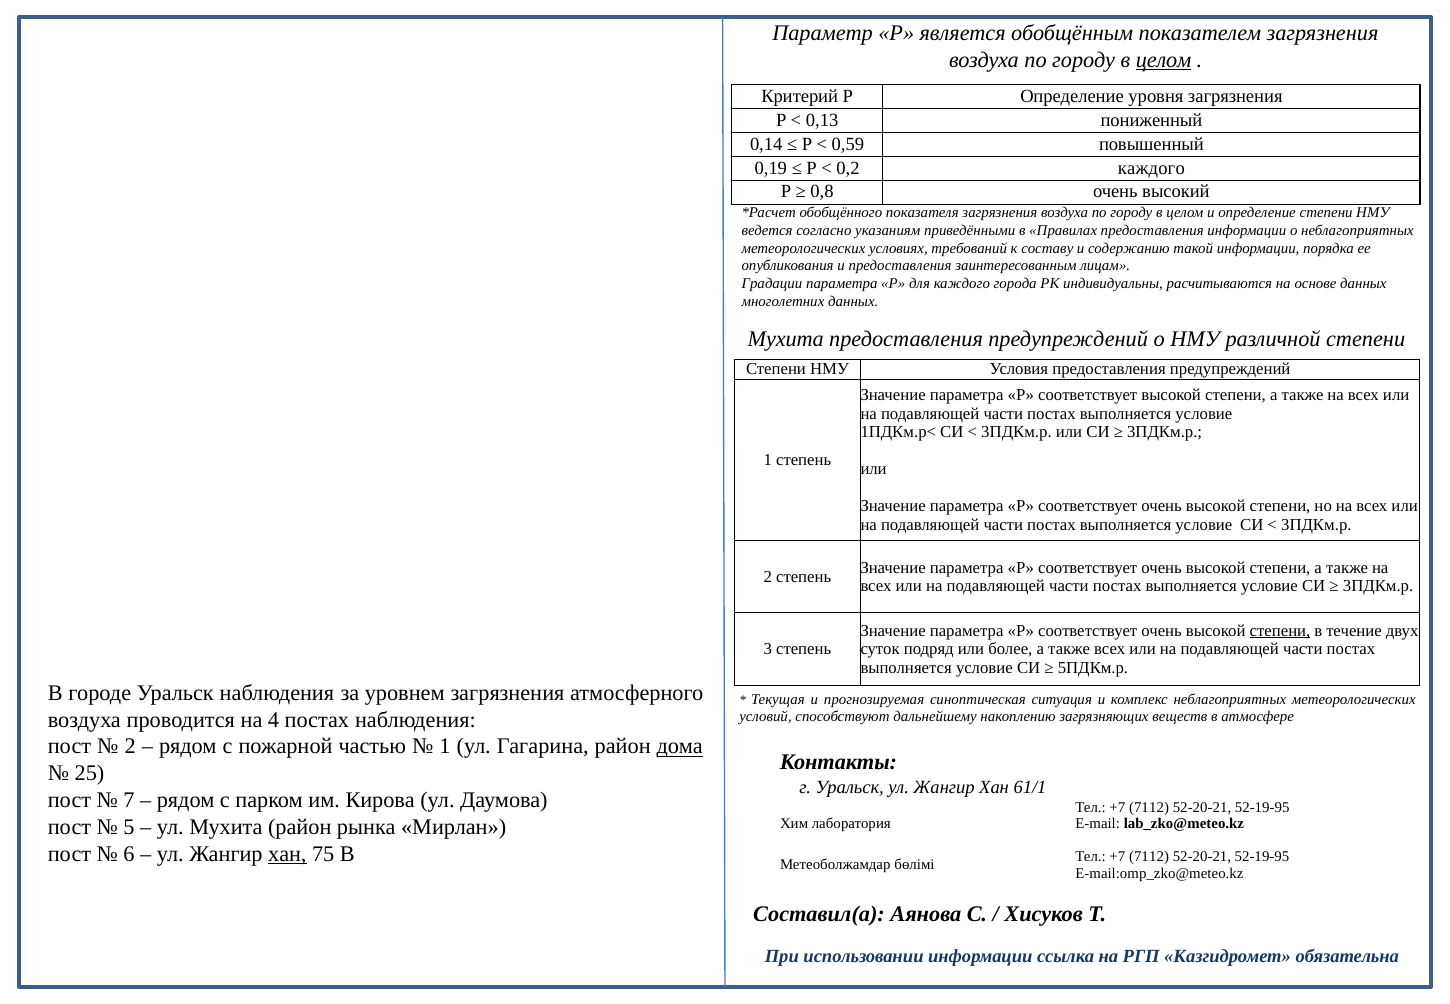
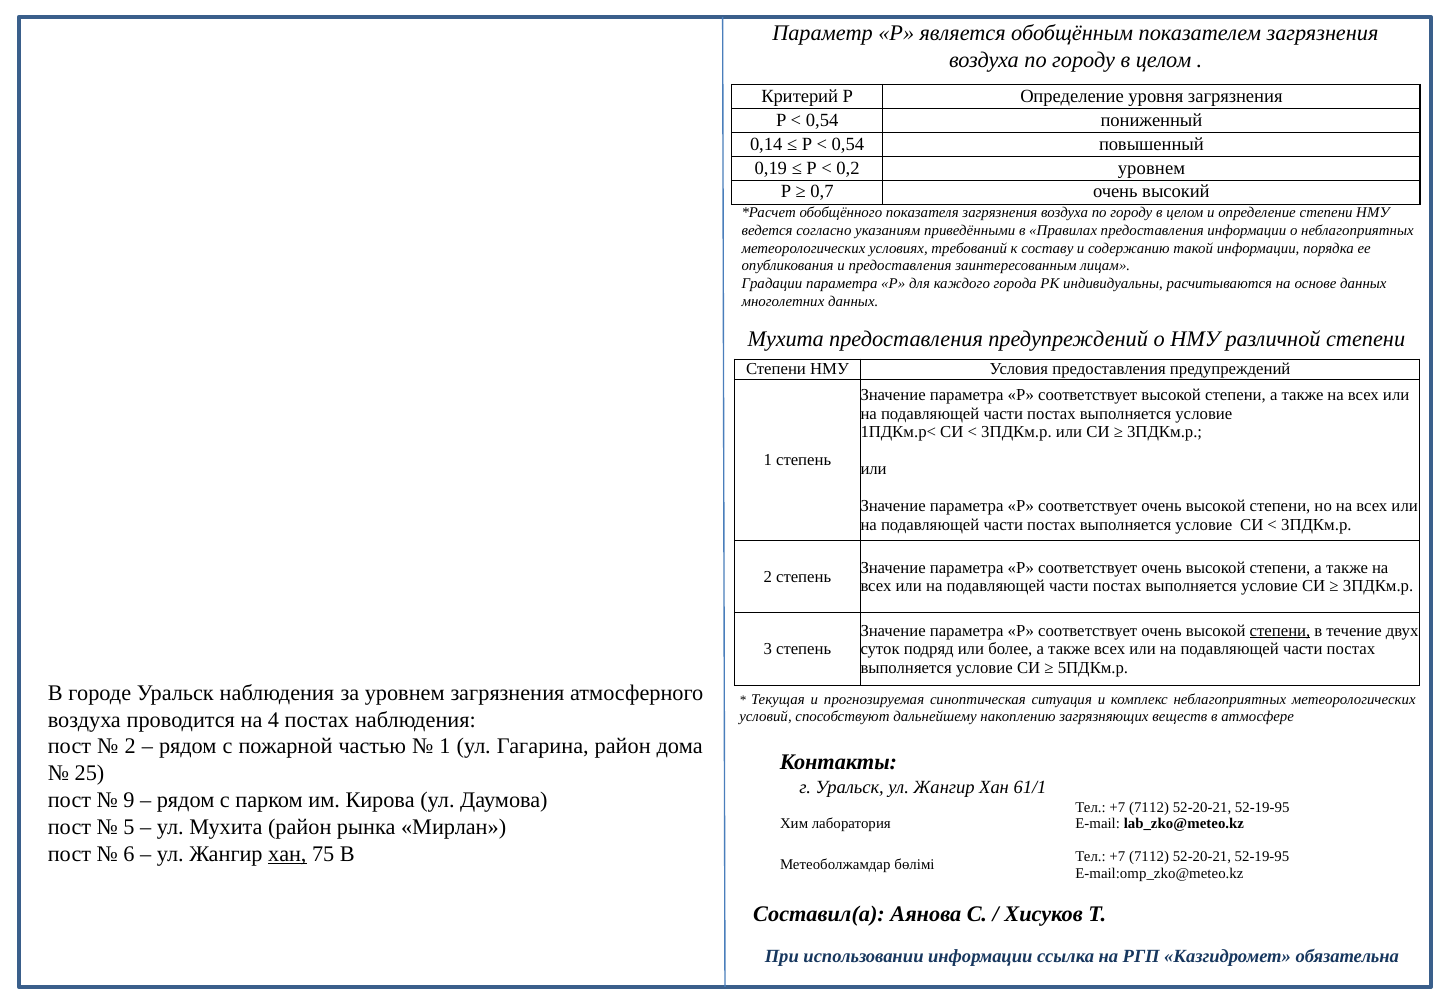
целом at (1164, 60) underline: present -> none
0,13 at (822, 120): 0,13 -> 0,54
0,59 at (848, 144): 0,59 -> 0,54
0,2 каждого: каждого -> уровнем
0,8: 0,8 -> 0,7
дома underline: present -> none
7: 7 -> 9
